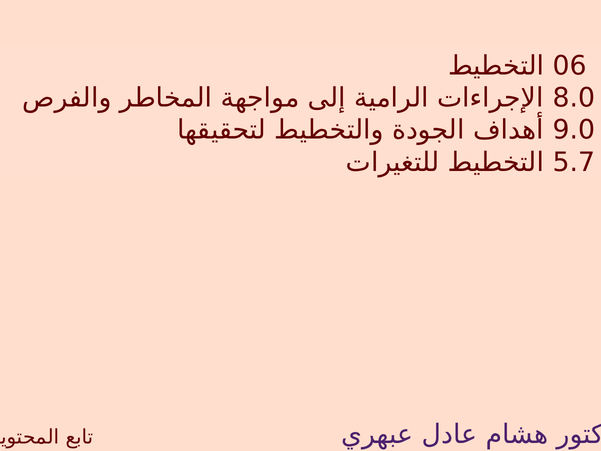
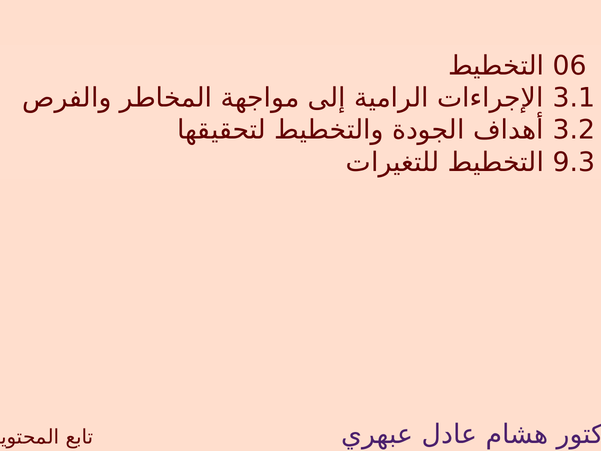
8.0: 8.0 -> 3.1
9.0: 9.0 -> 3.2
5.7: 5.7 -> 9.3
